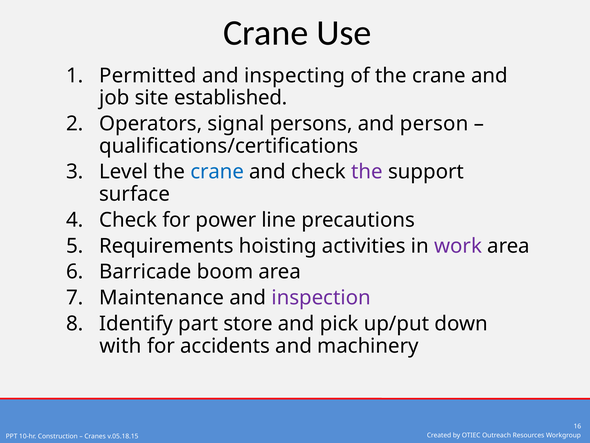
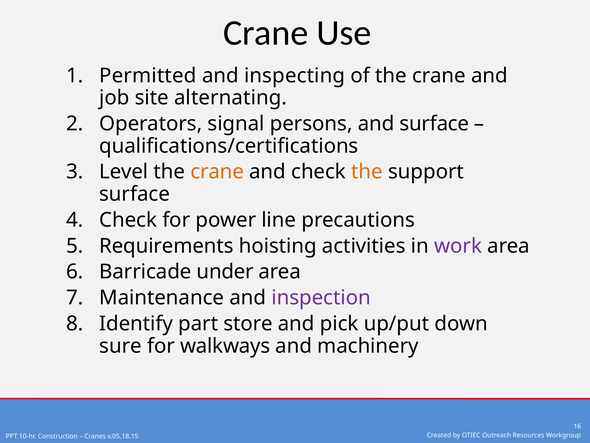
established: established -> alternating
and person: person -> surface
crane at (217, 172) colour: blue -> orange
the at (367, 172) colour: purple -> orange
boom: boom -> under
with: with -> sure
accidents: accidents -> walkways
